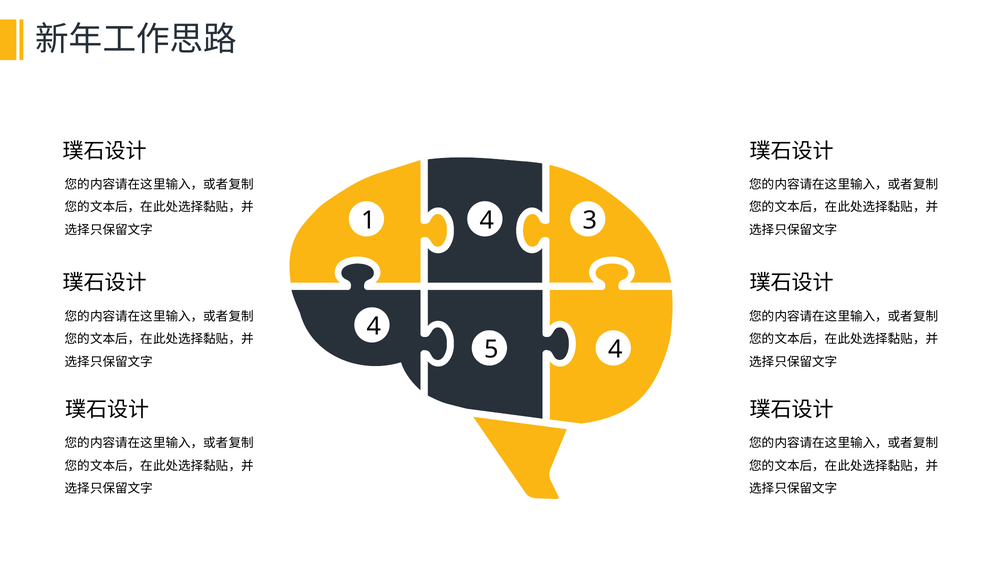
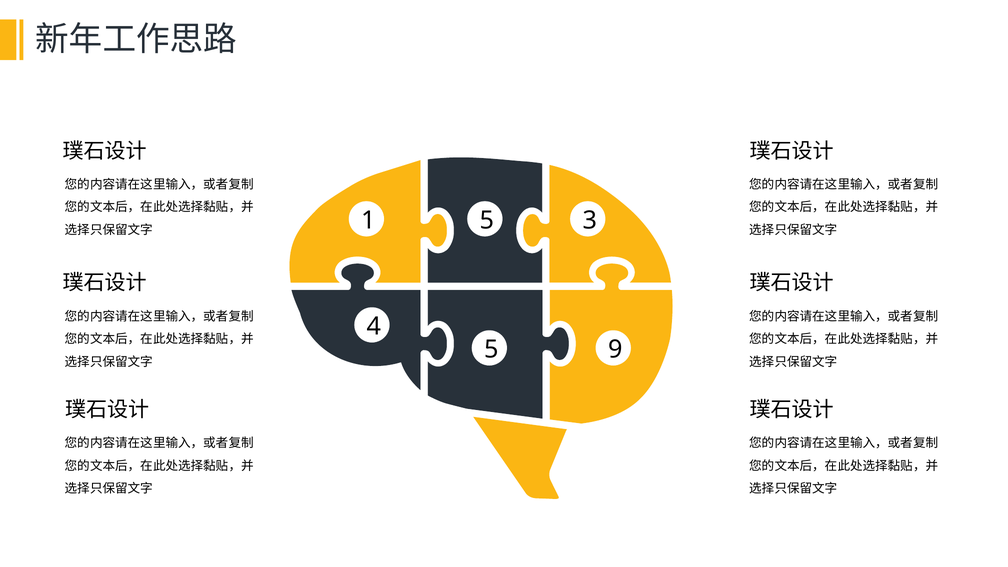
1 4: 4 -> 5
5 4: 4 -> 9
